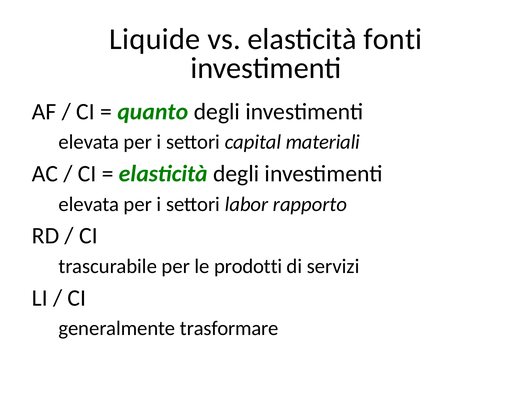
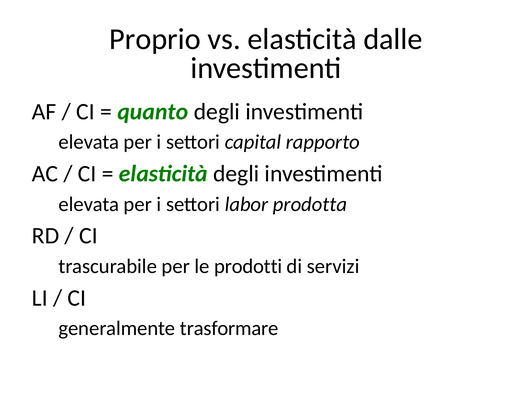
Liquide: Liquide -> Proprio
fonti: fonti -> dalle
materiali: materiali -> rapporto
rapporto: rapporto -> prodotta
